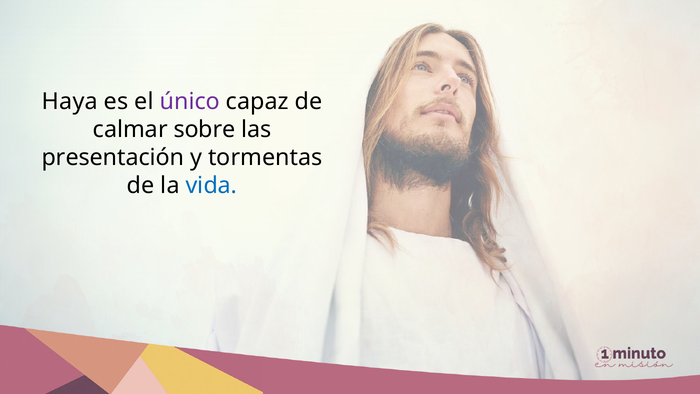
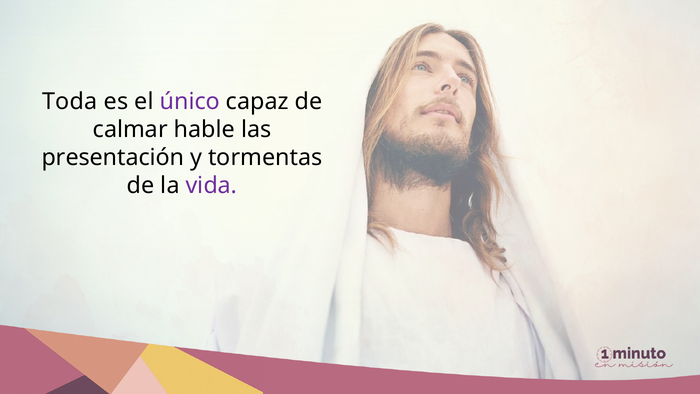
Haya: Haya -> Toda
sobre: sobre -> hable
vida colour: blue -> purple
